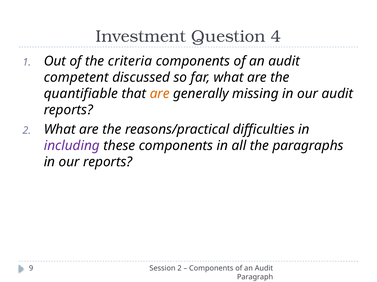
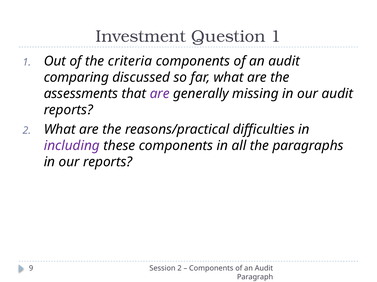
Question 4: 4 -> 1
competent: competent -> comparing
quantifiable: quantifiable -> assessments
are at (160, 94) colour: orange -> purple
